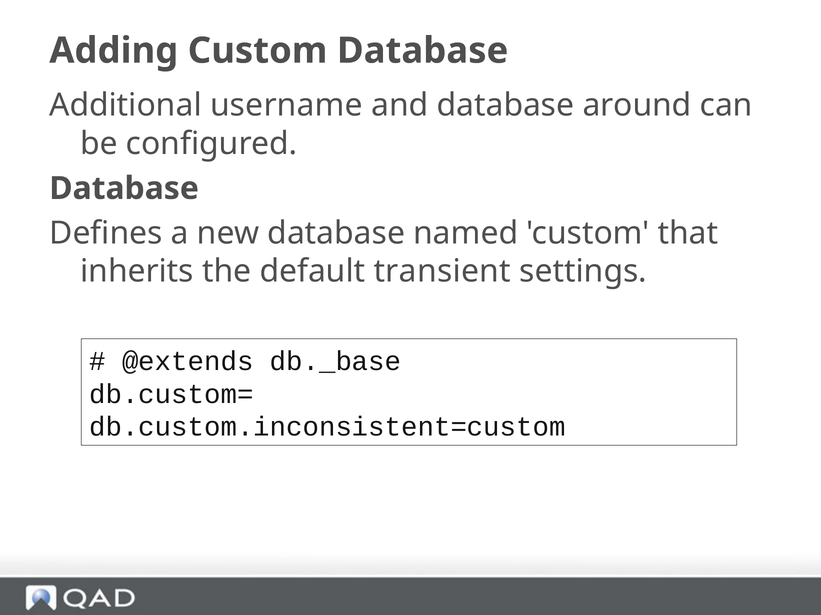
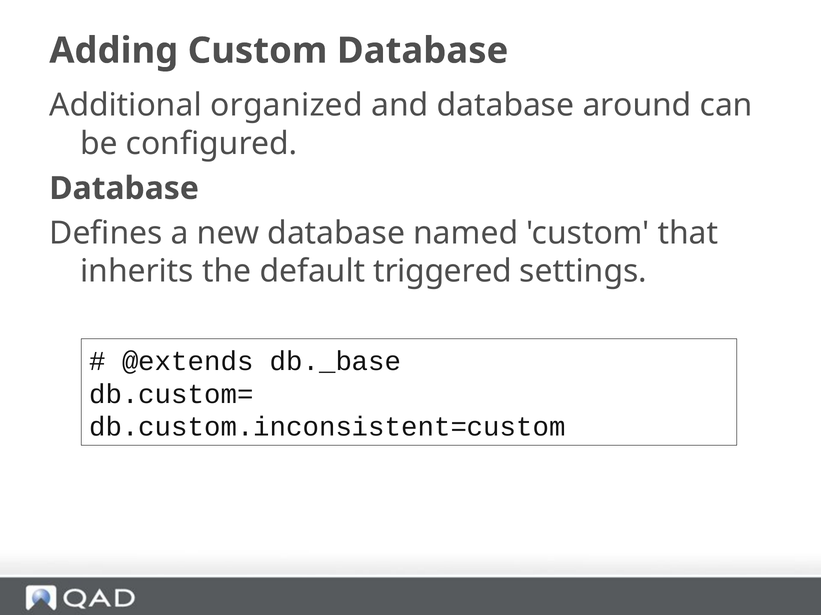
username: username -> organized
transient: transient -> triggered
